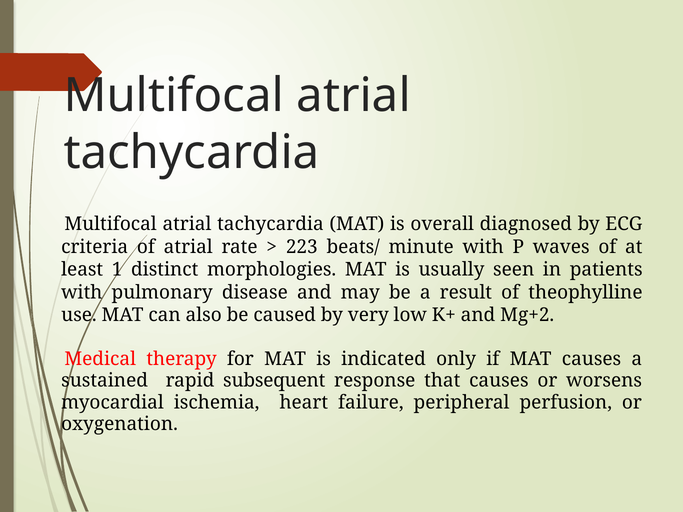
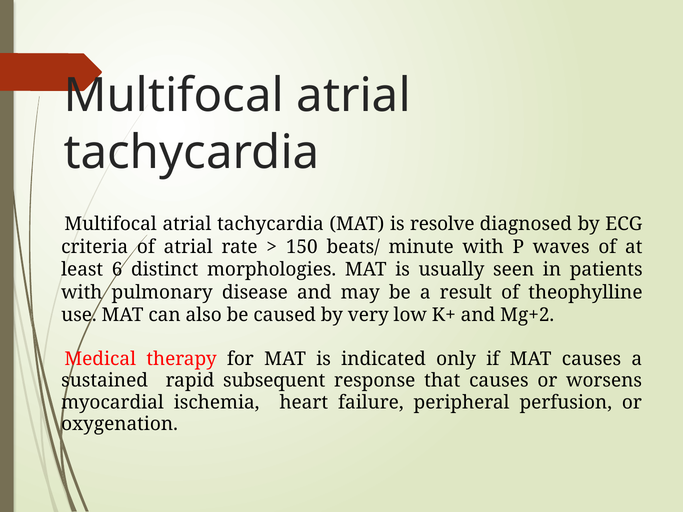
overall: overall -> resolve
223: 223 -> 150
1: 1 -> 6
